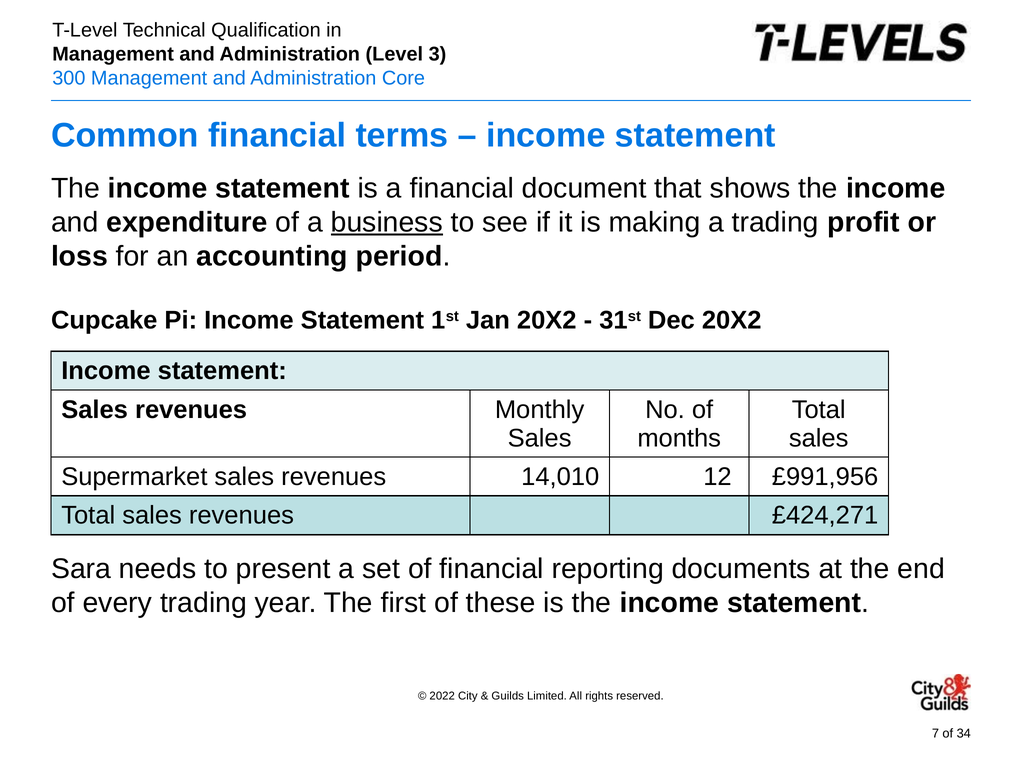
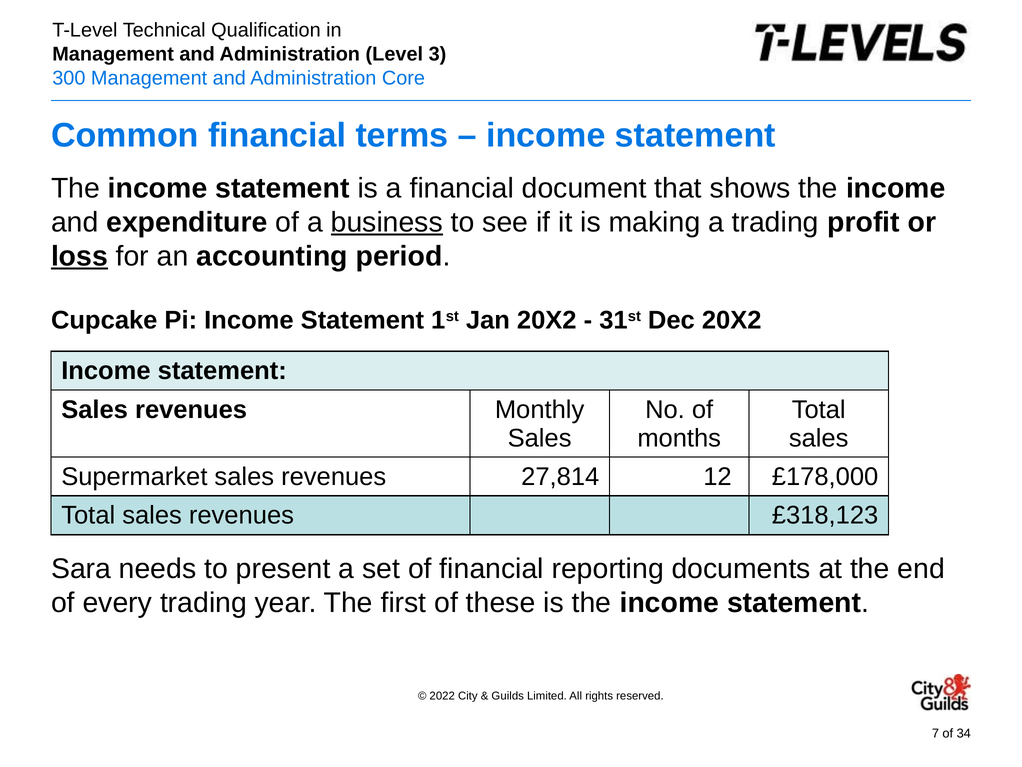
loss underline: none -> present
14,010: 14,010 -> 27,814
£991,956: £991,956 -> £178,000
£424,271: £424,271 -> £318,123
